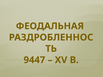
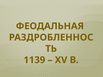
9447: 9447 -> 1139
